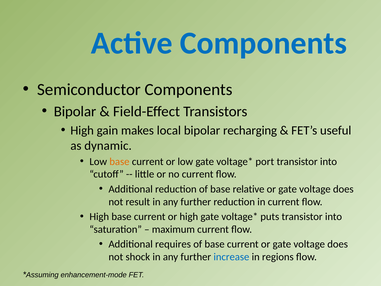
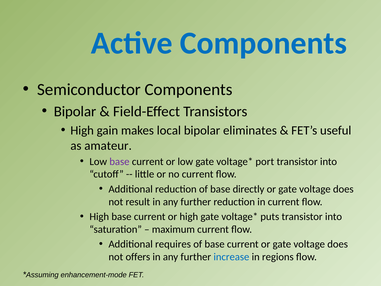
recharging: recharging -> eliminates
dynamic: dynamic -> amateur
base at (119, 161) colour: orange -> purple
relative: relative -> directly
shock: shock -> offers
